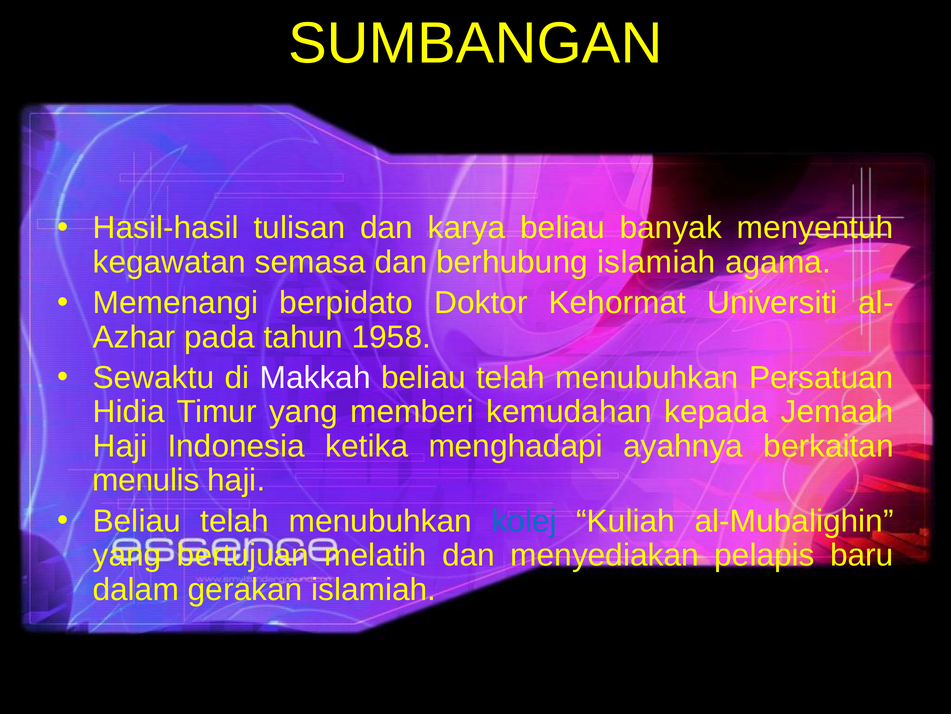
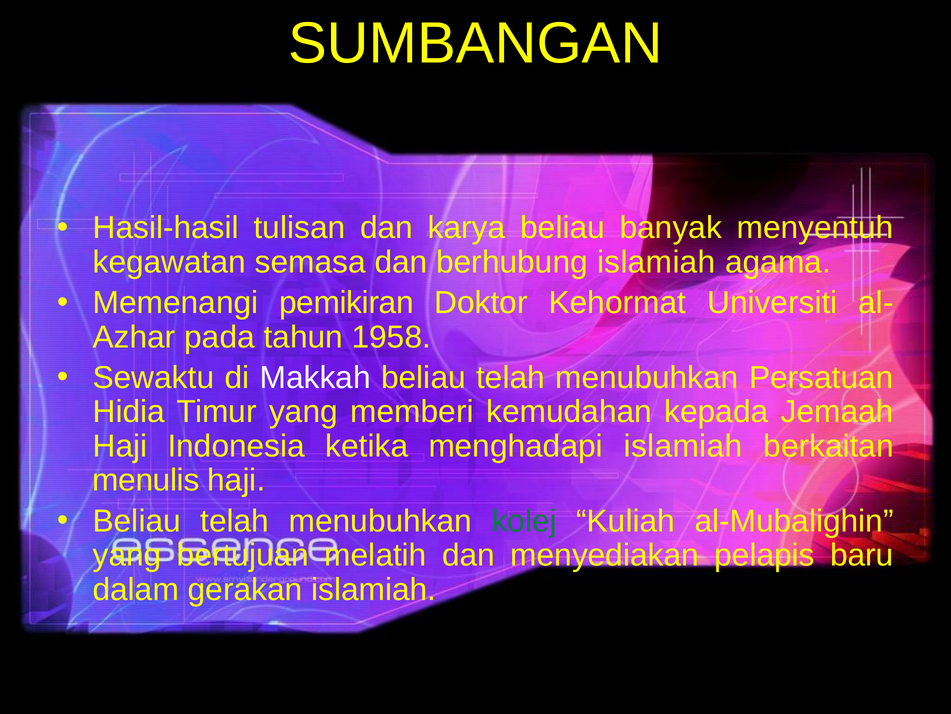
berpidato: berpidato -> pemikiran
menghadapi ayahnya: ayahnya -> islamiah
kolej colour: blue -> green
